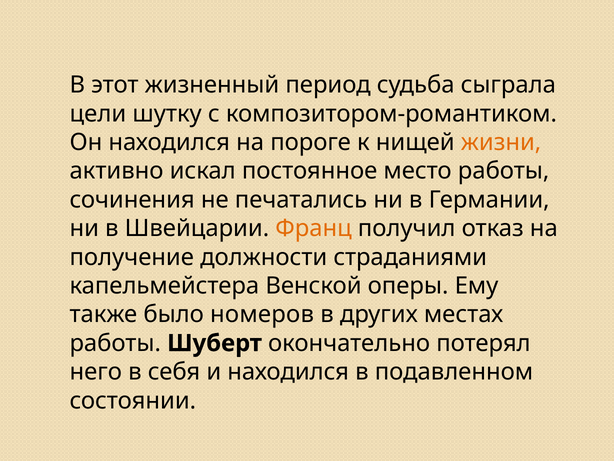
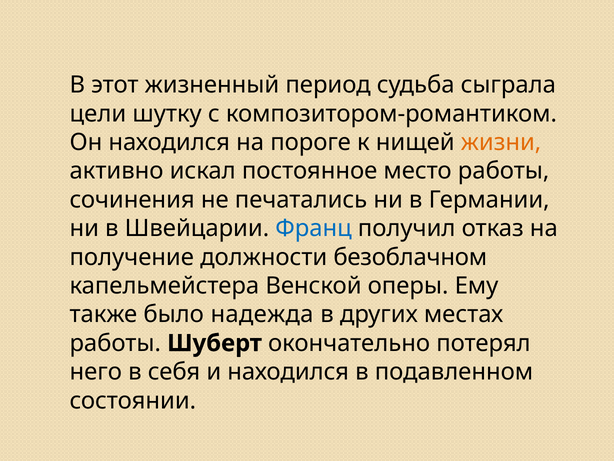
Франц colour: orange -> blue
страданиями: страданиями -> безоблачном
номеров: номеров -> надежда
